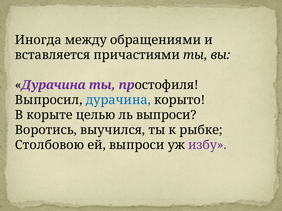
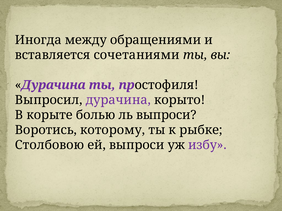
причастиями: причастиями -> сочетаниями
дурачина at (118, 100) colour: blue -> purple
целью: целью -> болью
выучился: выучился -> которому
